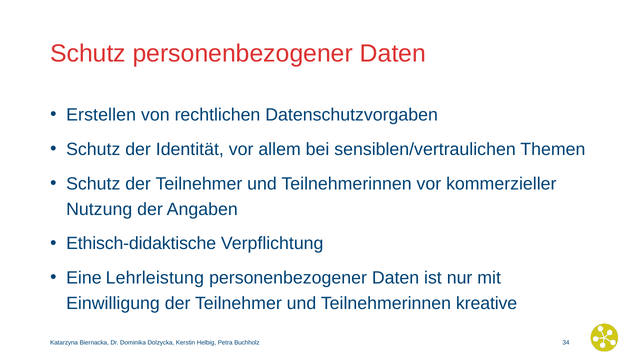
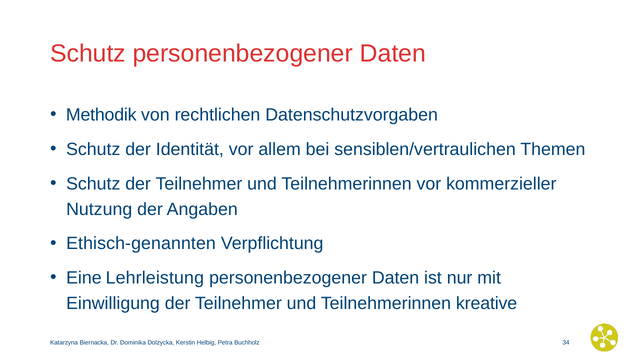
Erstellen: Erstellen -> Methodik
Ethisch-didaktische: Ethisch-didaktische -> Ethisch-genannten
